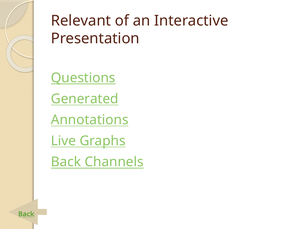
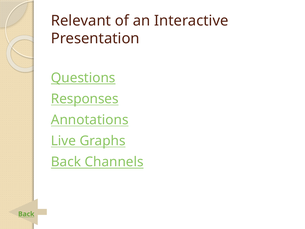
Generated: Generated -> Responses
